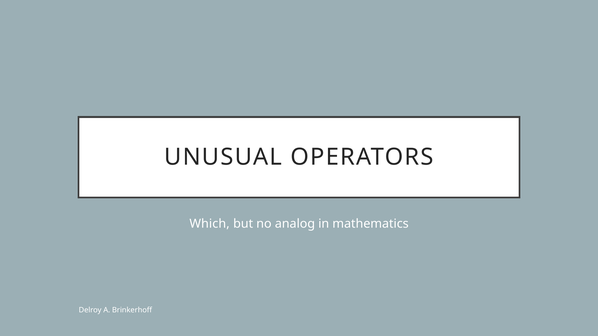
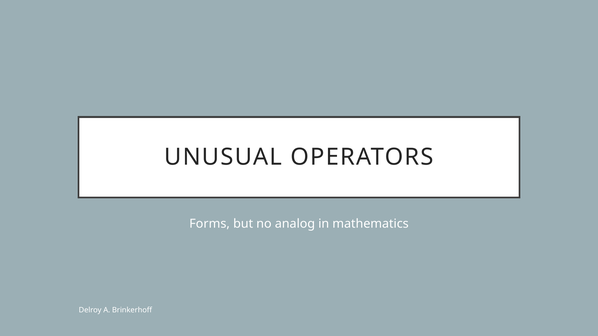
Which: Which -> Forms
